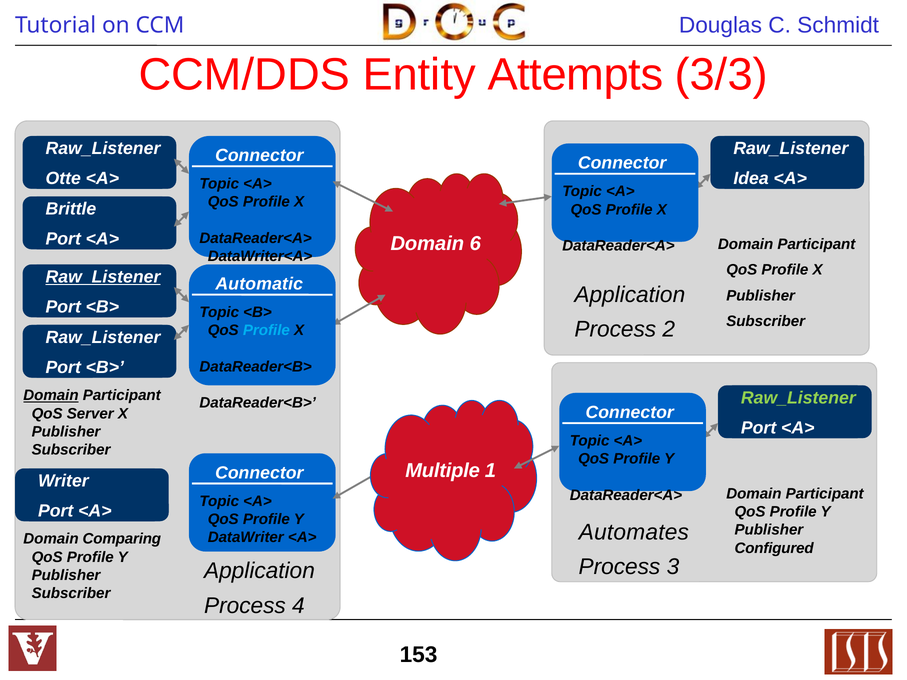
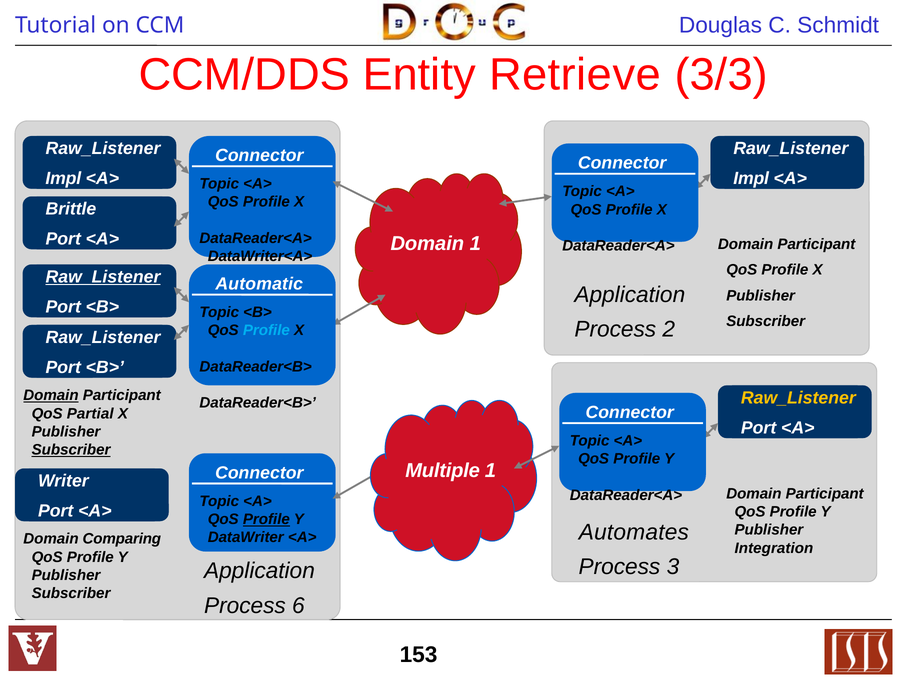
Attempts: Attempts -> Retrieve
Otte at (63, 179): Otte -> Impl
Idea at (751, 179): Idea -> Impl
Domain 6: 6 -> 1
Raw_Listener at (798, 398) colour: light green -> yellow
Server: Server -> Partial
Subscriber at (71, 450) underline: none -> present
Profile at (266, 520) underline: none -> present
Configured: Configured -> Integration
4: 4 -> 6
